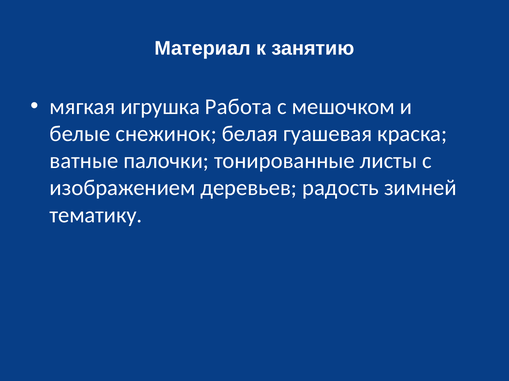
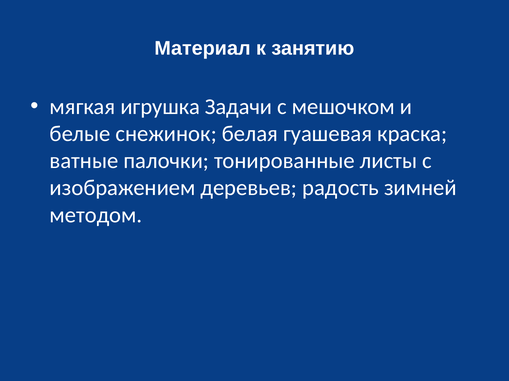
Работа: Работа -> Задачи
тематику: тематику -> методом
